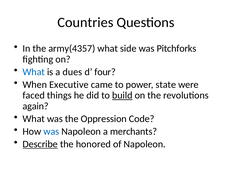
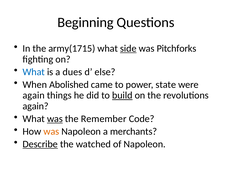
Countries: Countries -> Beginning
army(4357: army(4357 -> army(1715
side underline: none -> present
four: four -> else
Executive: Executive -> Abolished
faced at (34, 95): faced -> again
was at (55, 119) underline: none -> present
Oppression: Oppression -> Remember
was at (51, 131) colour: blue -> orange
honored: honored -> watched
